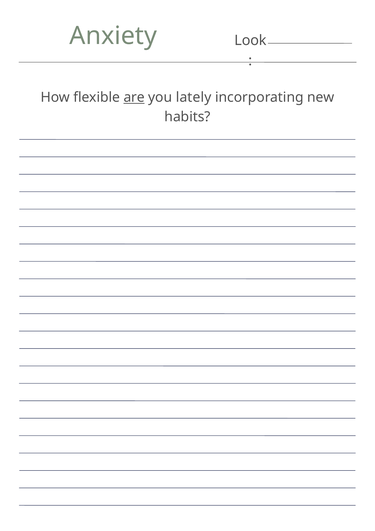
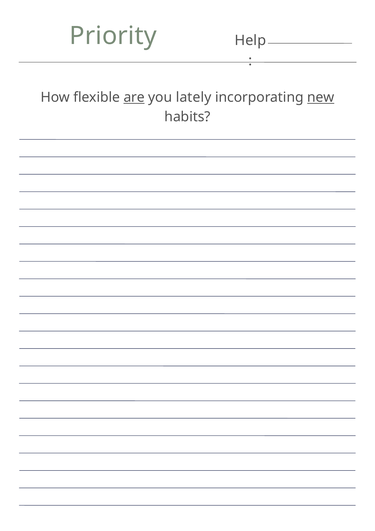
Anxiety: Anxiety -> Priority
Look: Look -> Help
new underline: none -> present
